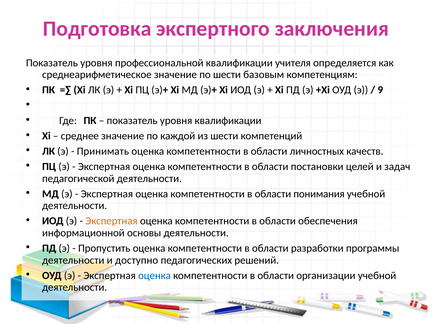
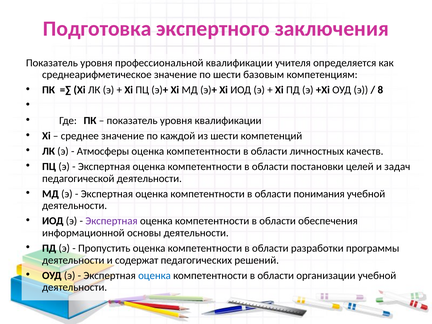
9: 9 -> 8
Принимать: Принимать -> Атмосферы
Экспертная at (111, 221) colour: orange -> purple
доступно: доступно -> содержат
